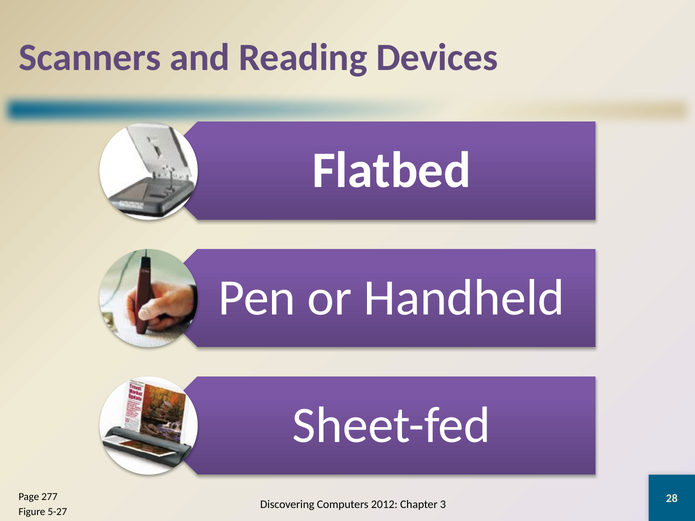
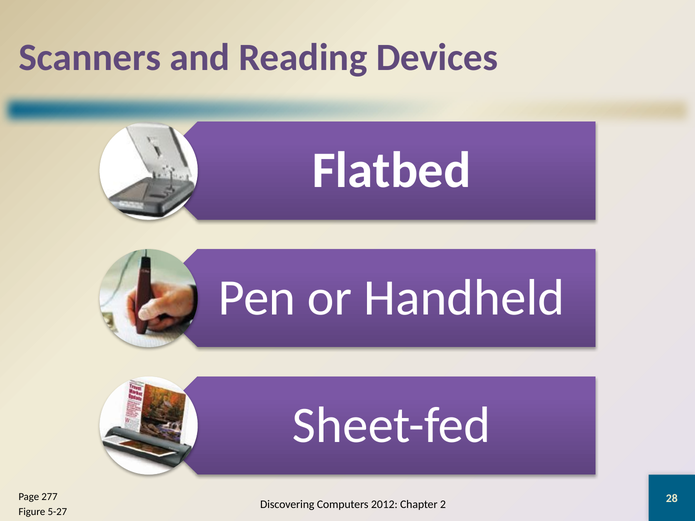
3: 3 -> 2
